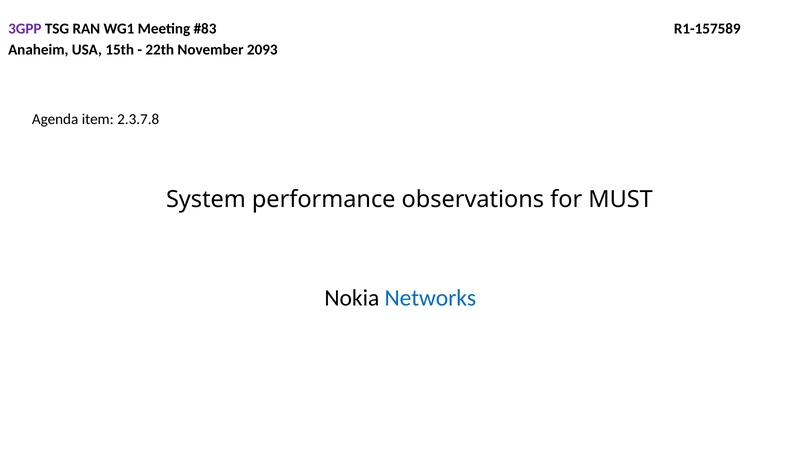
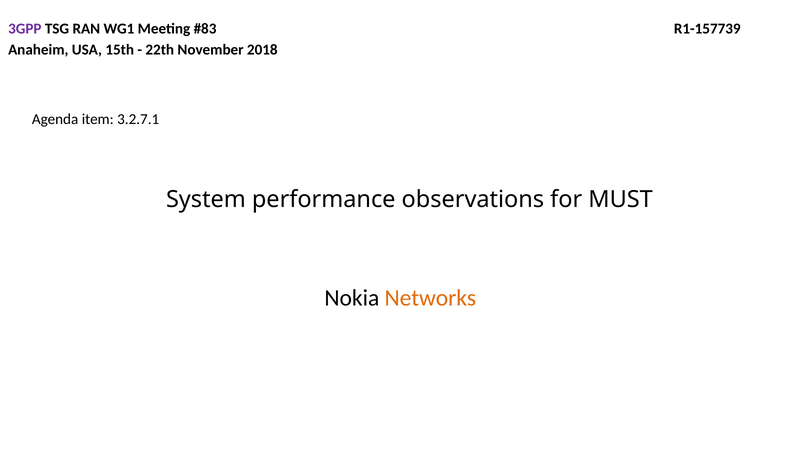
R1-157589: R1-157589 -> R1-157739
2093: 2093 -> 2018
2.3.7.8: 2.3.7.8 -> 3.2.7.1
Networks colour: blue -> orange
